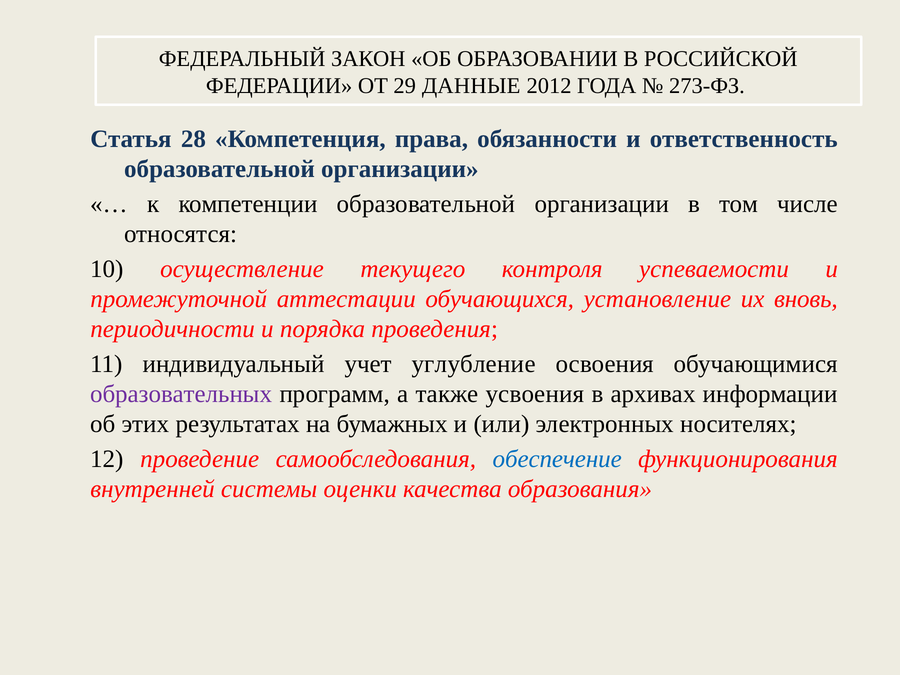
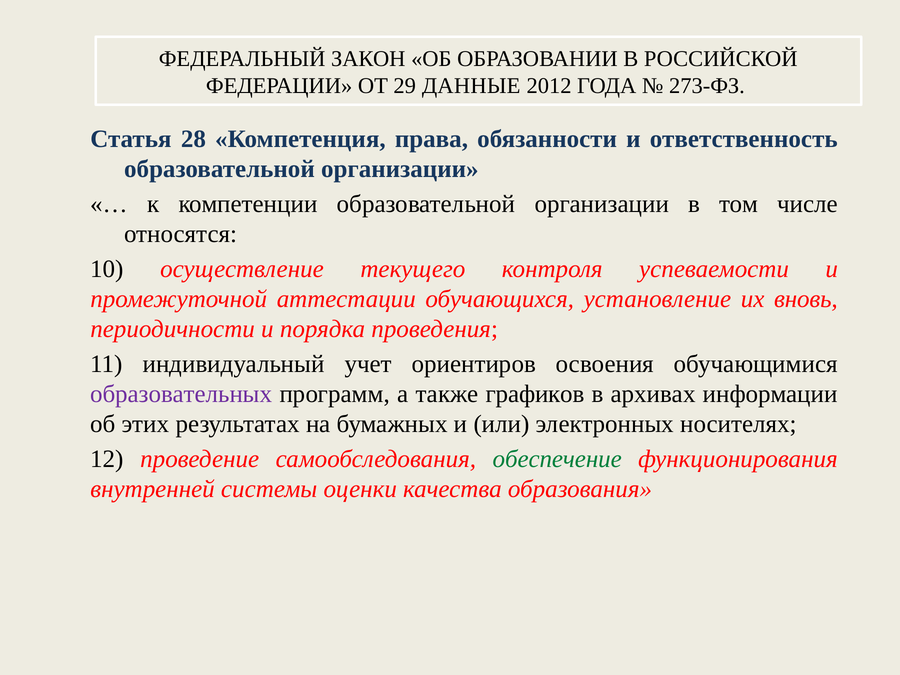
углубление: углубление -> ориентиров
усвоения: усвоения -> графиков
обеспечение colour: blue -> green
